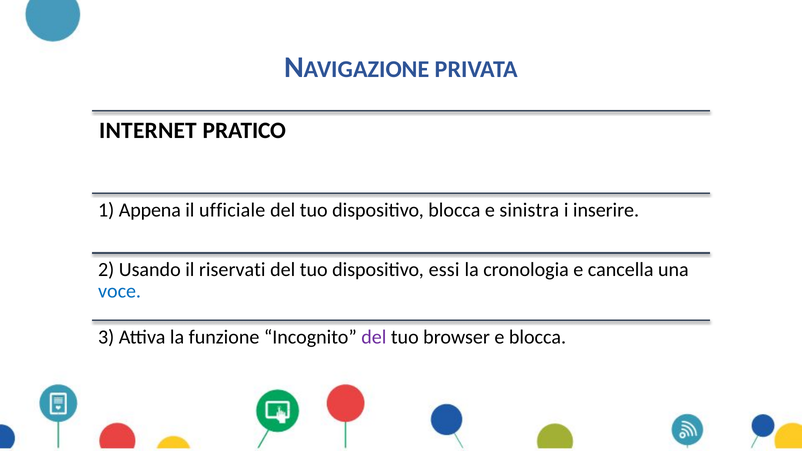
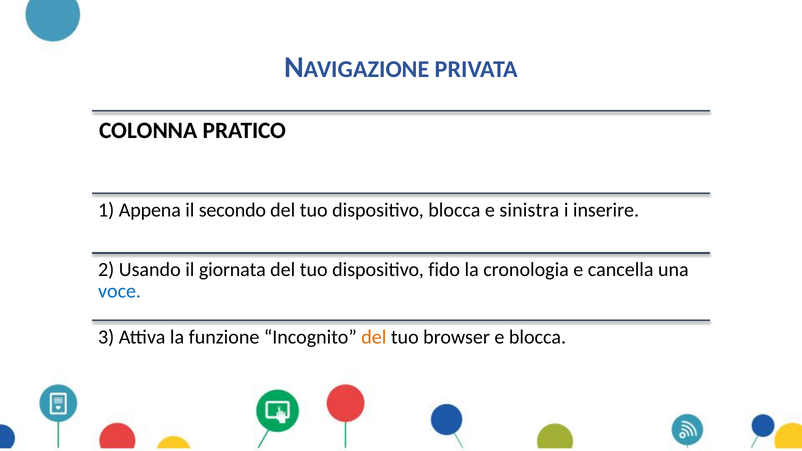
INTERNET: INTERNET -> COLONNA
ufficiale: ufficiale -> secondo
riservati: riservati -> giornata
essi: essi -> fido
del at (374, 337) colour: purple -> orange
